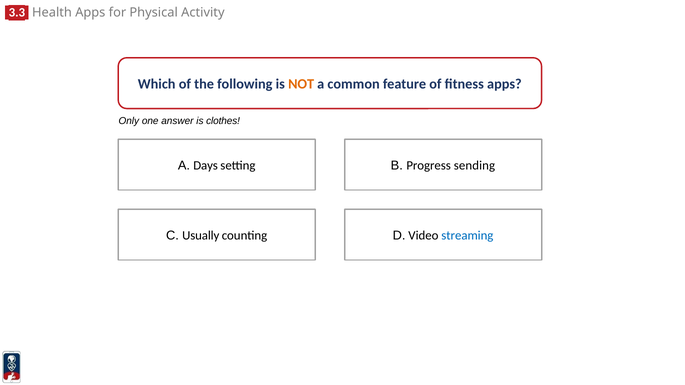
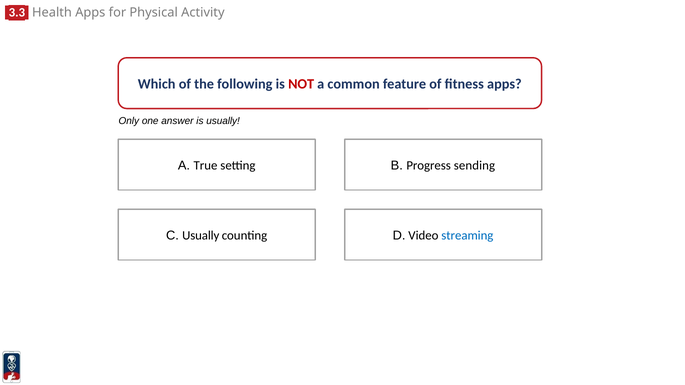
NOT colour: orange -> red
is clothes: clothes -> usually
Days: Days -> True
